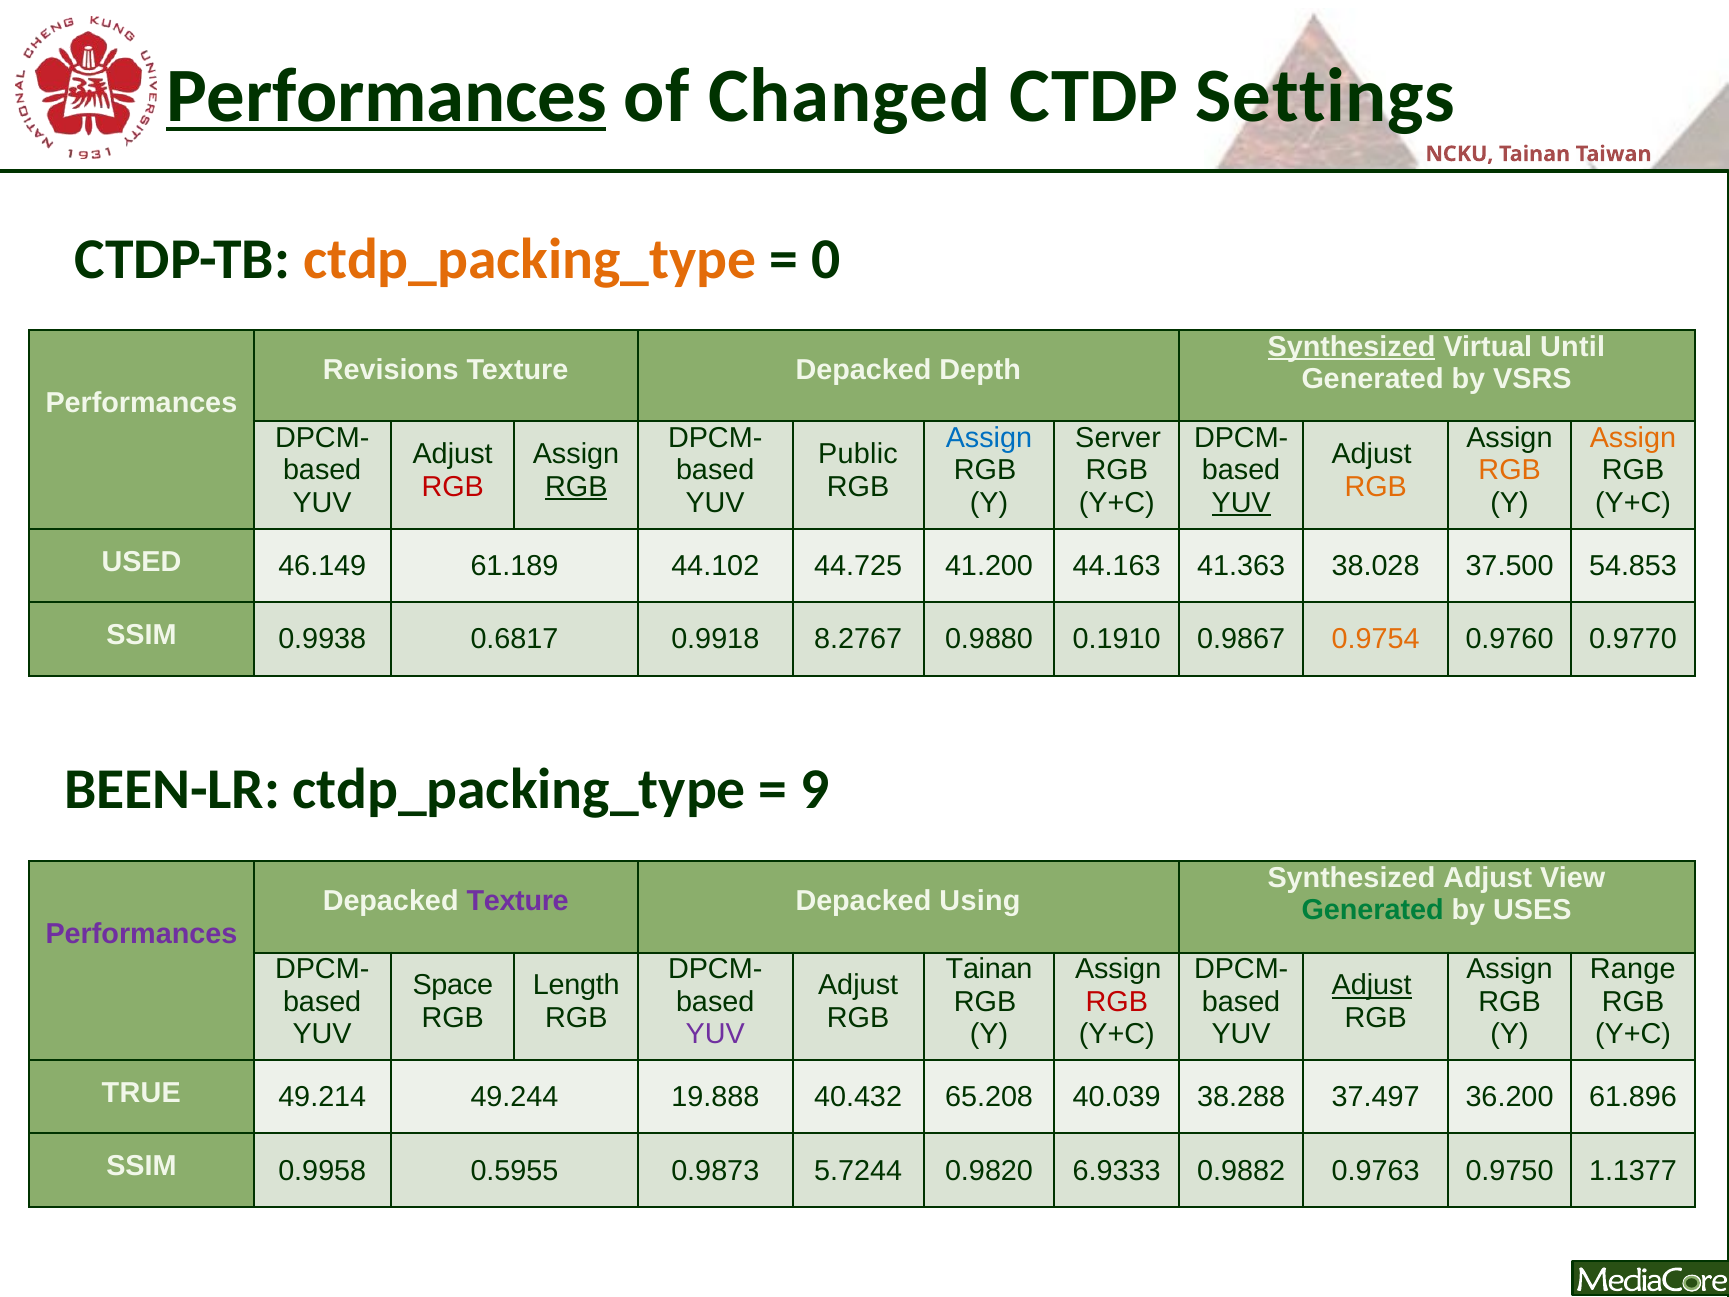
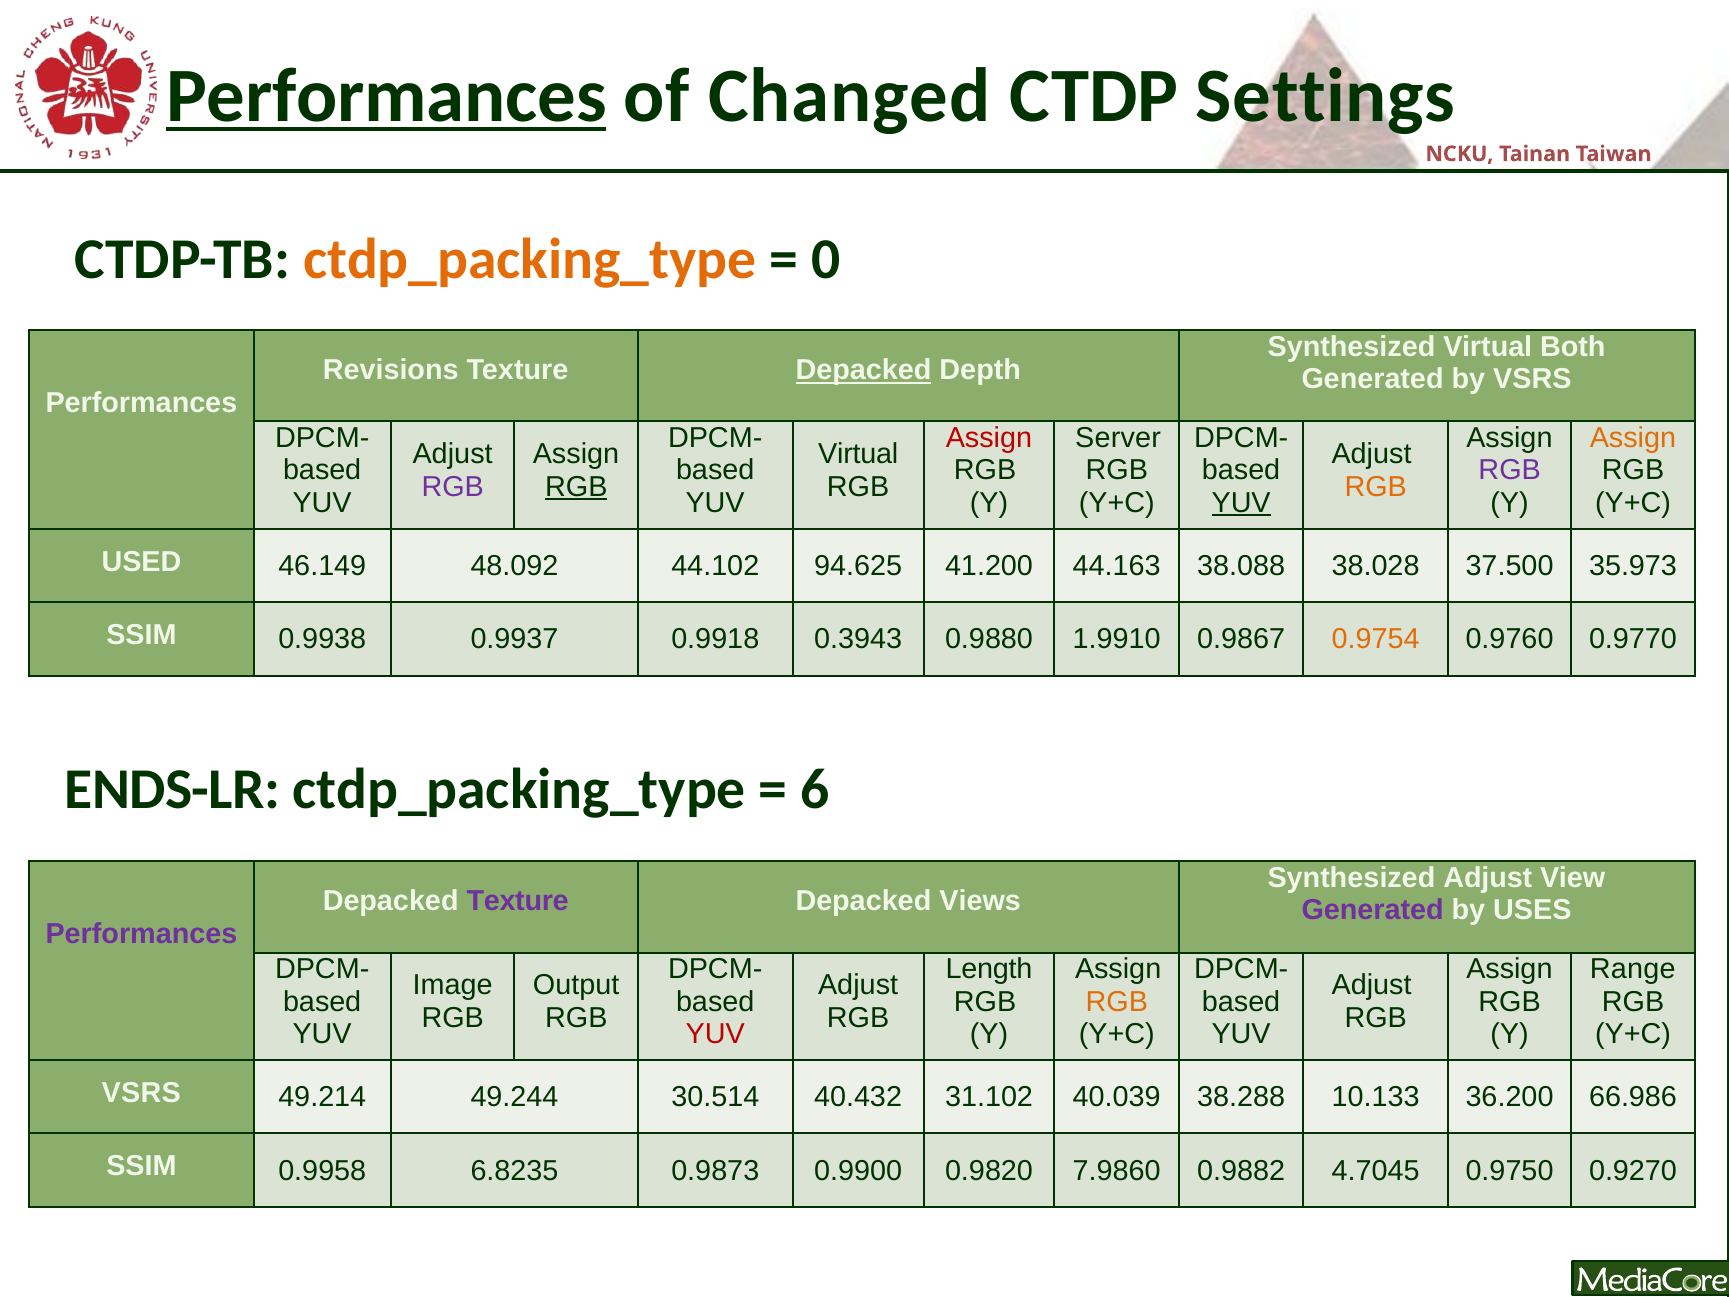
Synthesized at (1351, 347) underline: present -> none
Until: Until -> Both
Depacked at (864, 370) underline: none -> present
Assign at (989, 438) colour: blue -> red
Public at (858, 454): Public -> Virtual
RGB at (1510, 470) colour: orange -> purple
RGB at (453, 487) colour: red -> purple
61.189: 61.189 -> 48.092
44.725: 44.725 -> 94.625
41.363: 41.363 -> 38.088
54.853: 54.853 -> 35.973
0.6817: 0.6817 -> 0.9937
8.2767: 8.2767 -> 0.3943
0.1910: 0.1910 -> 1.9910
BEEN-LR: BEEN-LR -> ENDS-LR
9: 9 -> 6
Using: Using -> Views
Generated at (1373, 910) colour: green -> purple
Tainan at (989, 969): Tainan -> Length
Space: Space -> Image
Length: Length -> Output
Adjust at (1372, 985) underline: present -> none
RGB at (1117, 1001) colour: red -> orange
YUV at (715, 1034) colour: purple -> red
TRUE at (141, 1093): TRUE -> VSRS
19.888: 19.888 -> 30.514
65.208: 65.208 -> 31.102
37.497: 37.497 -> 10.133
61.896: 61.896 -> 66.986
0.5955: 0.5955 -> 6.8235
5.7244: 5.7244 -> 0.9900
6.9333: 6.9333 -> 7.9860
0.9763: 0.9763 -> 4.7045
1.1377: 1.1377 -> 0.9270
